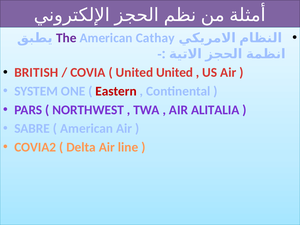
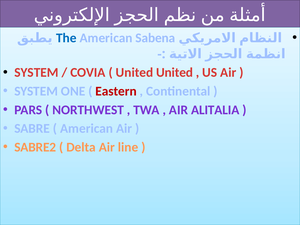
The colour: purple -> blue
Cathay: Cathay -> Sabena
BRITISH at (36, 73): BRITISH -> SYSTEM
COVIA2: COVIA2 -> SABRE2
